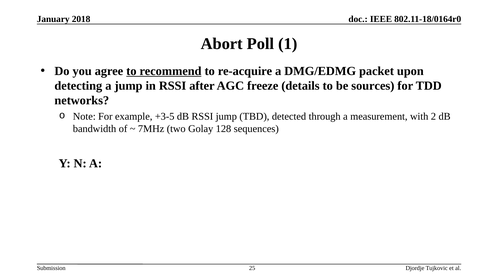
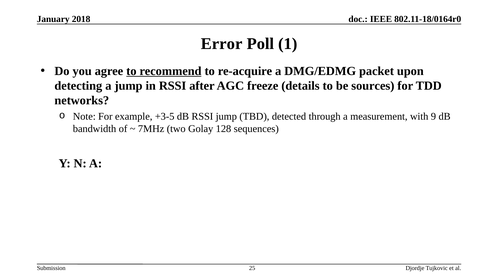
Abort: Abort -> Error
2: 2 -> 9
